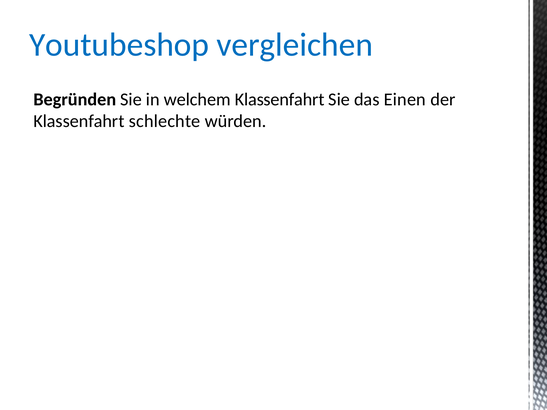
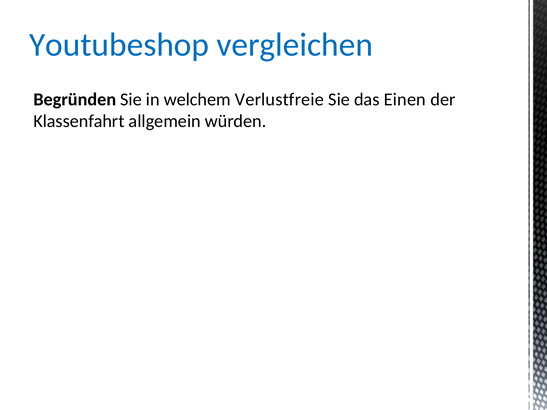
welchem Klassenfahrt: Klassenfahrt -> Verlustfreie
schlechte: schlechte -> allgemein
